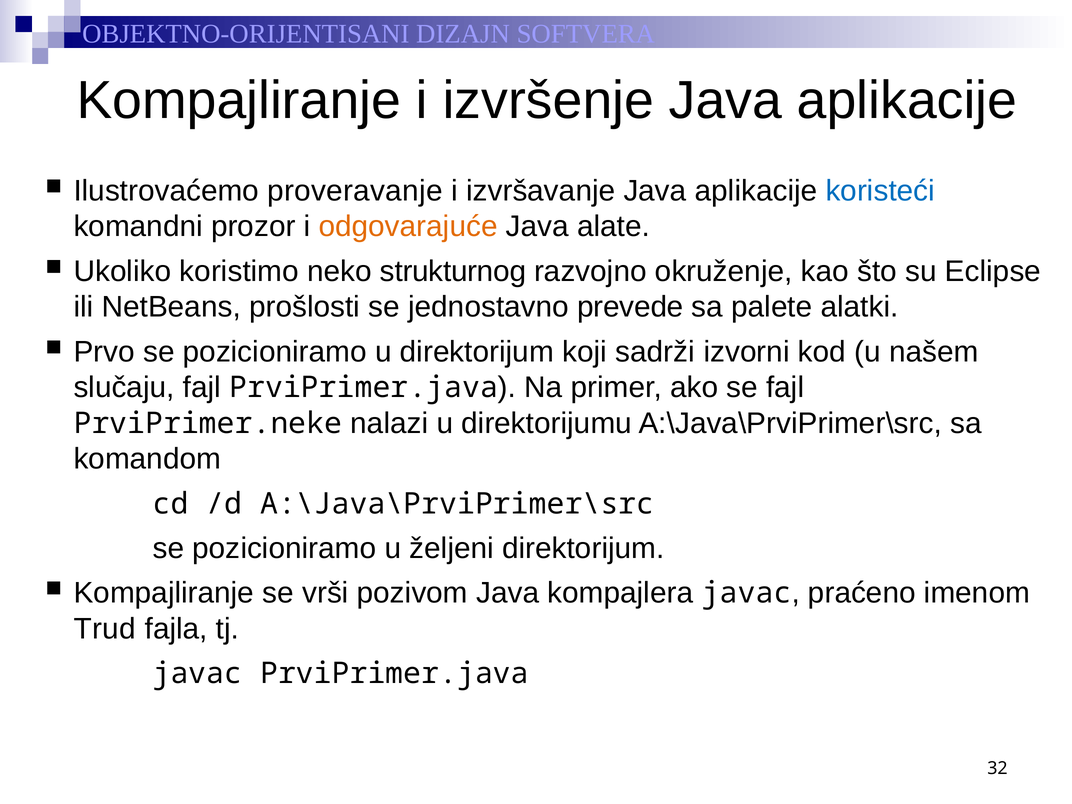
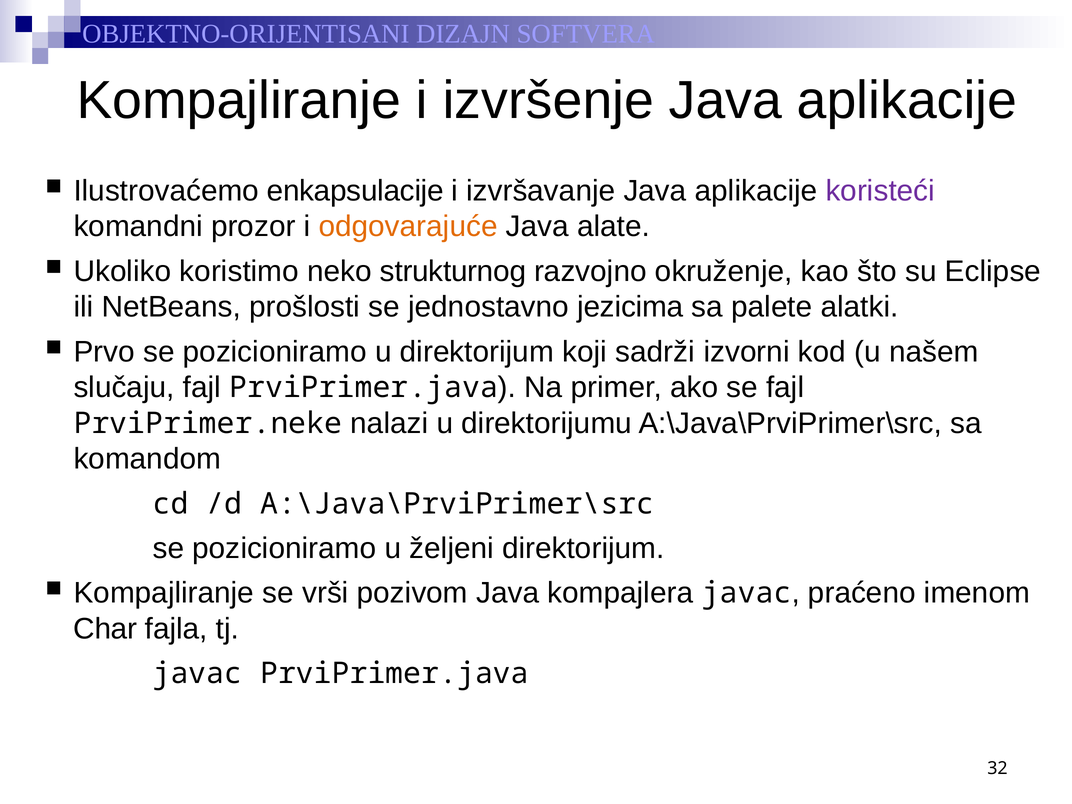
proveravanje: proveravanje -> enkapsulacije
koristeći colour: blue -> purple
prevede: prevede -> jezicima
Trud: Trud -> Char
